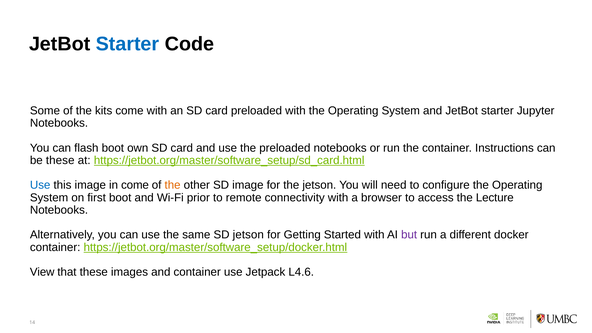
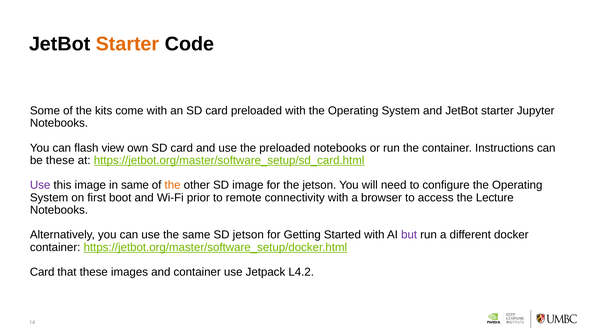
Starter at (128, 44) colour: blue -> orange
flash boot: boot -> view
Use at (40, 185) colour: blue -> purple
in come: come -> same
View at (42, 272): View -> Card
L4.6: L4.6 -> L4.2
